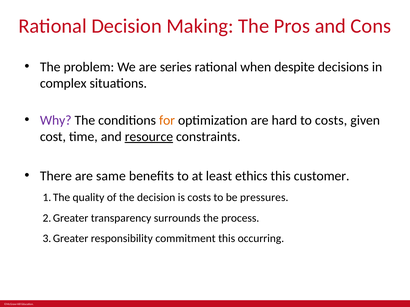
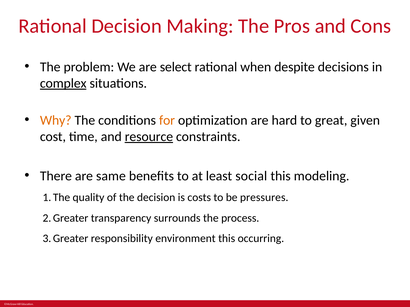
series: series -> select
complex underline: none -> present
Why colour: purple -> orange
to costs: costs -> great
ethics: ethics -> social
customer: customer -> modeling
commitment: commitment -> environment
